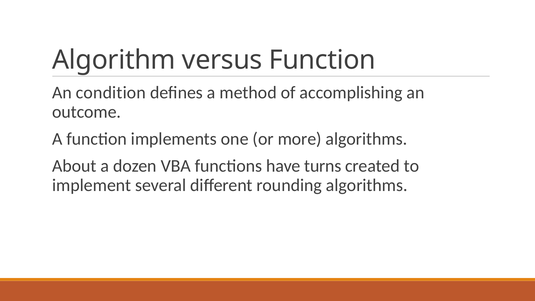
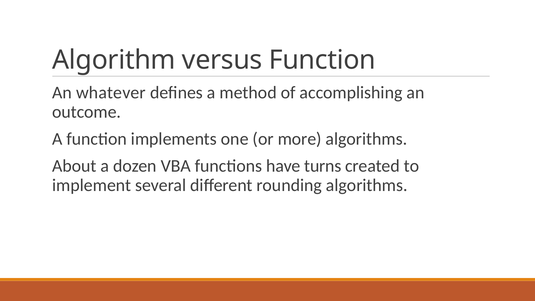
condition: condition -> whatever
